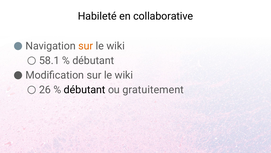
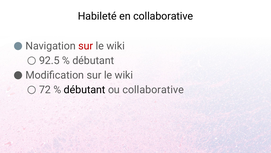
sur at (86, 46) colour: orange -> red
58.1: 58.1 -> 92.5
26: 26 -> 72
ou gratuitement: gratuitement -> collaborative
